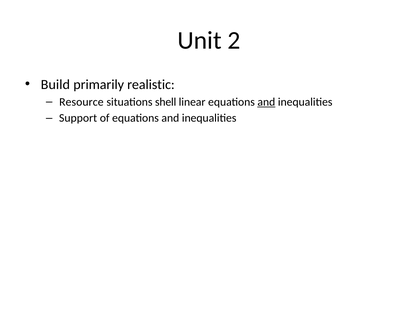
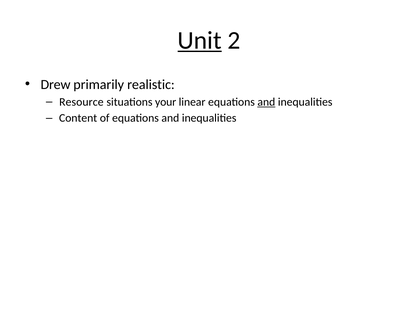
Unit underline: none -> present
Build: Build -> Drew
shell: shell -> your
Support: Support -> Content
